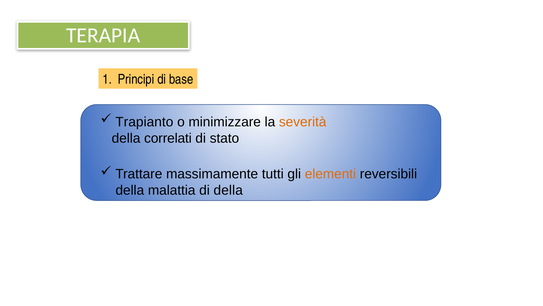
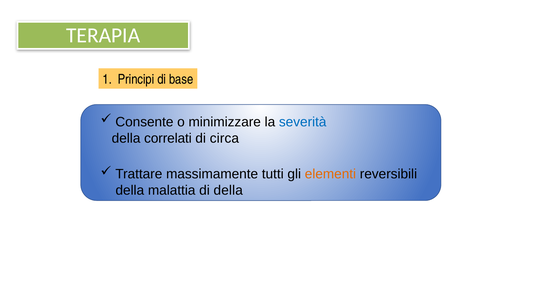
Trapianto: Trapianto -> Consente
severità colour: orange -> blue
stato: stato -> circa
